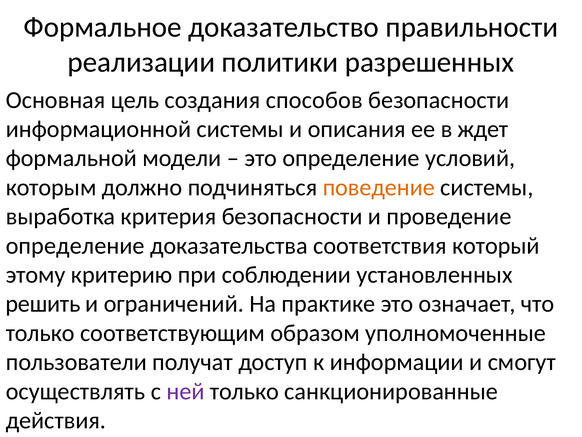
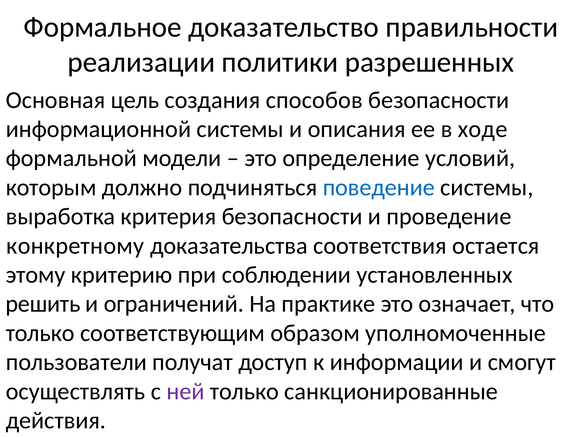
ждет: ждет -> ходе
поведение colour: orange -> blue
определение at (75, 245): определение -> конкретному
который: который -> остается
